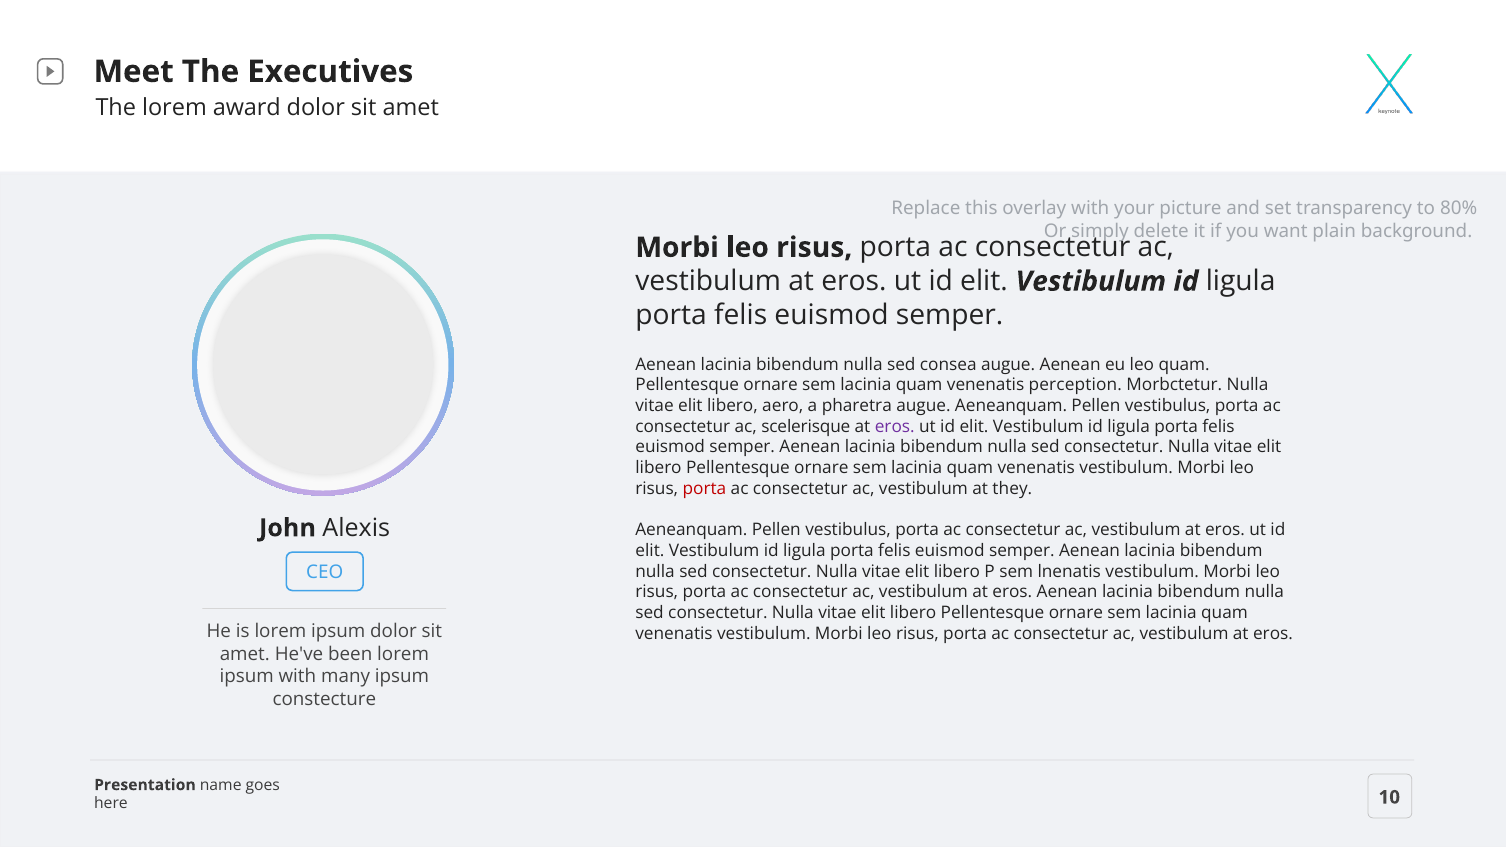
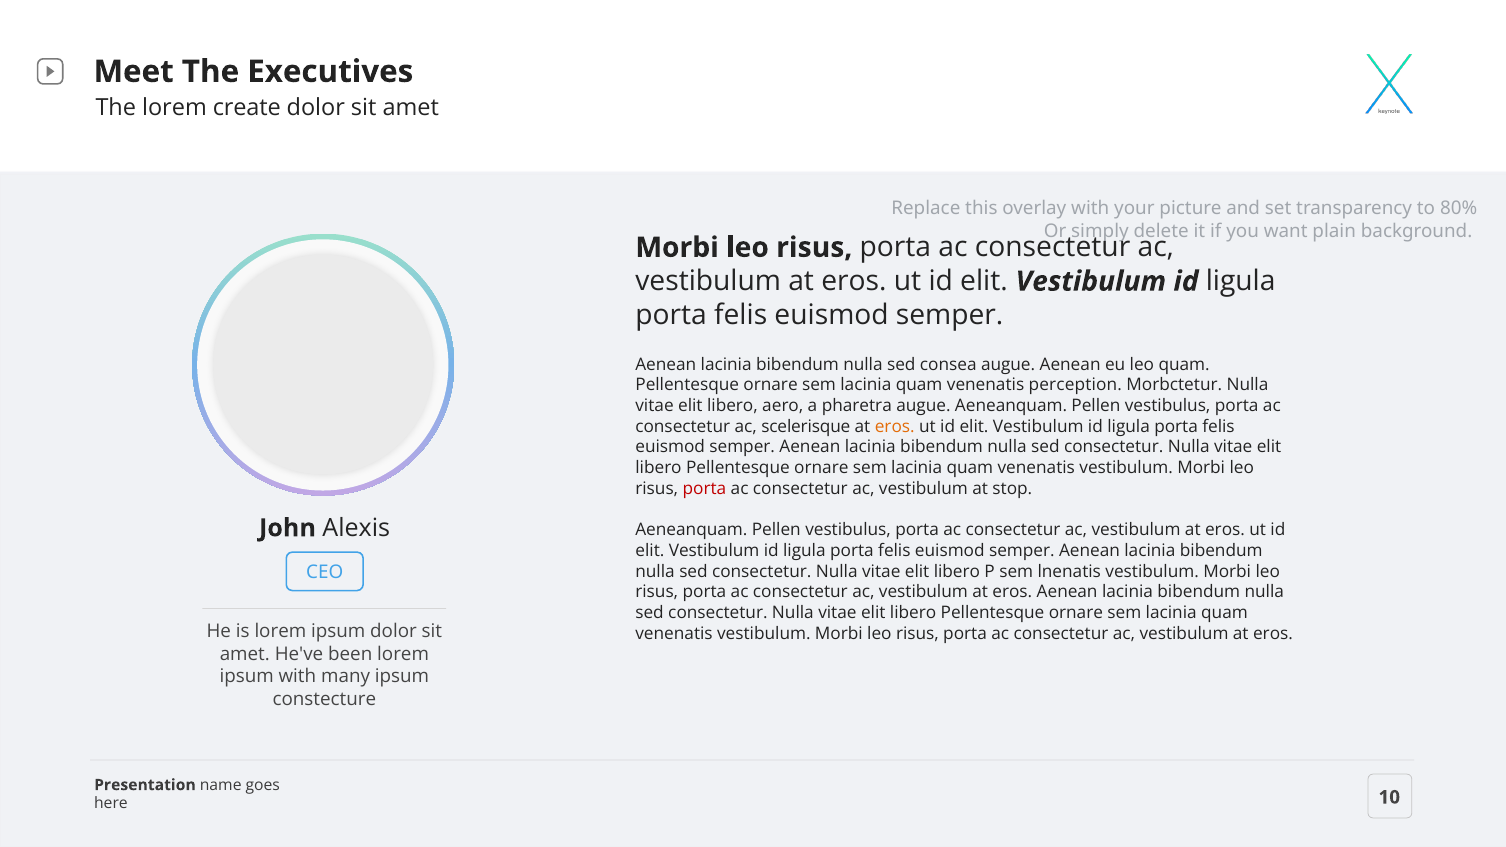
award: award -> create
eros at (895, 427) colour: purple -> orange
they: they -> stop
